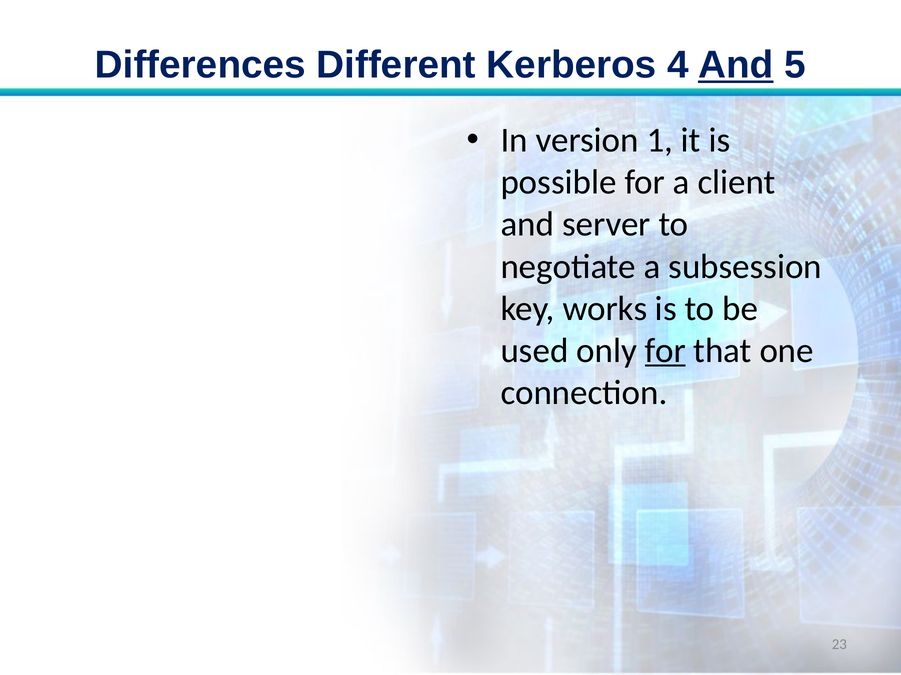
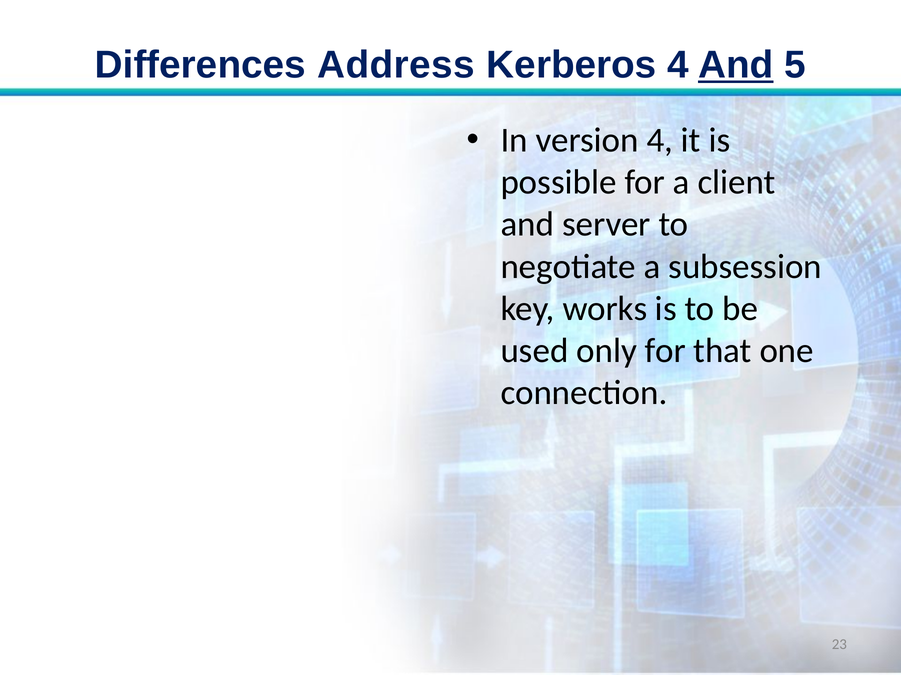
Different: Different -> Address
version 1: 1 -> 4
for at (665, 351) underline: present -> none
